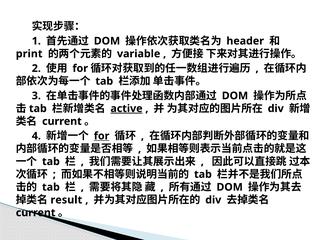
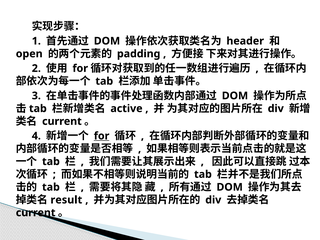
print: print -> open
variable: variable -> padding
active underline: present -> none
